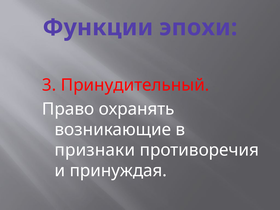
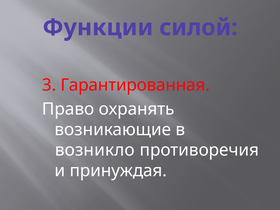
эпохи: эпохи -> силой
Принудительный: Принудительный -> Гарантированная
признаки: признаки -> возникло
